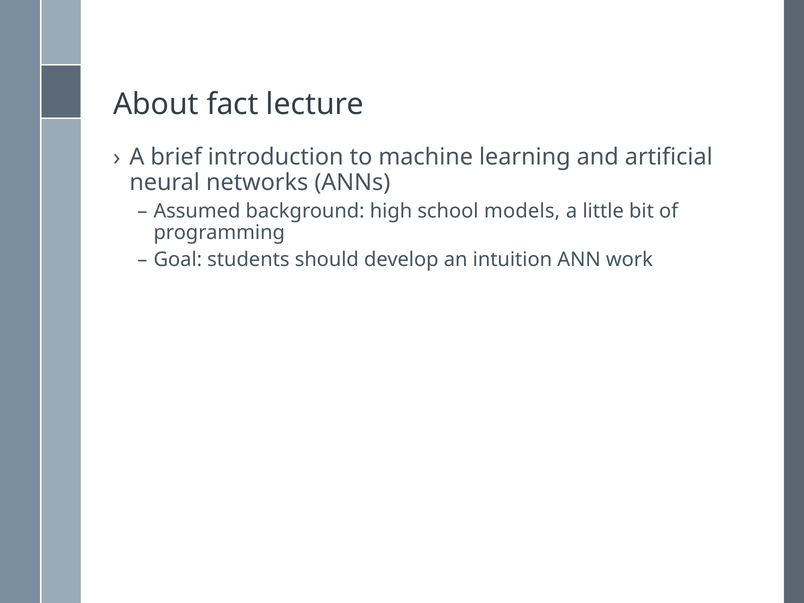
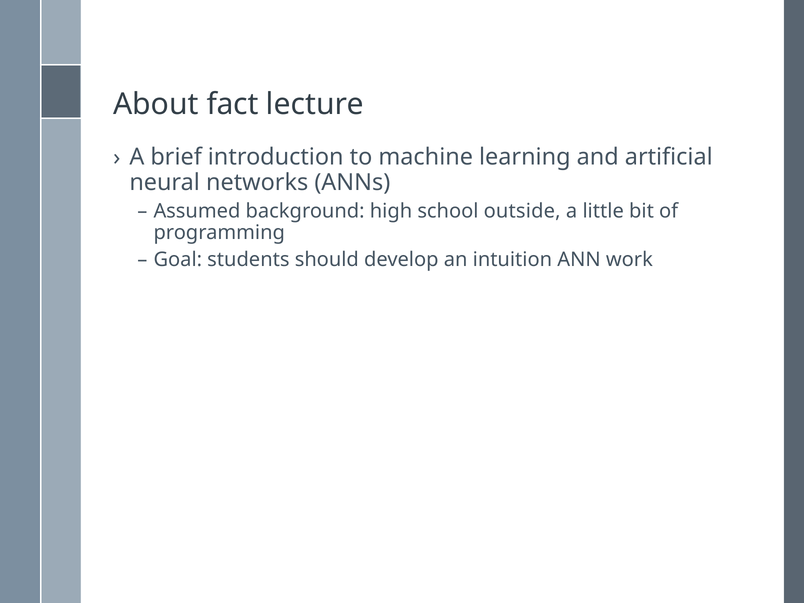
models: models -> outside
